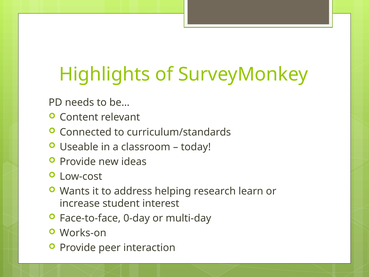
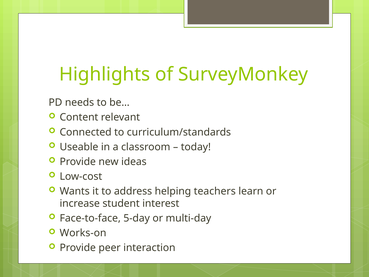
research: research -> teachers
0-day: 0-day -> 5-day
